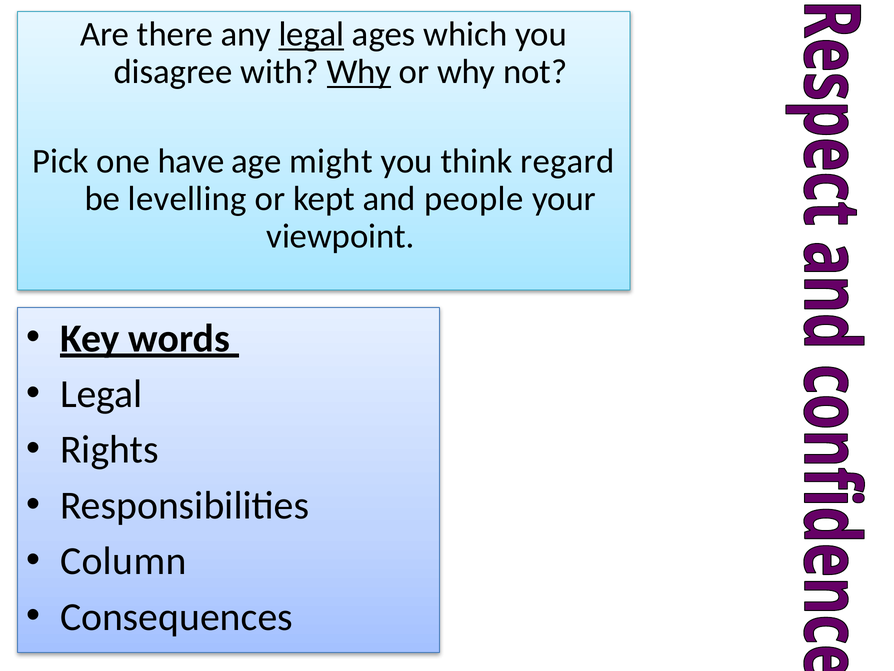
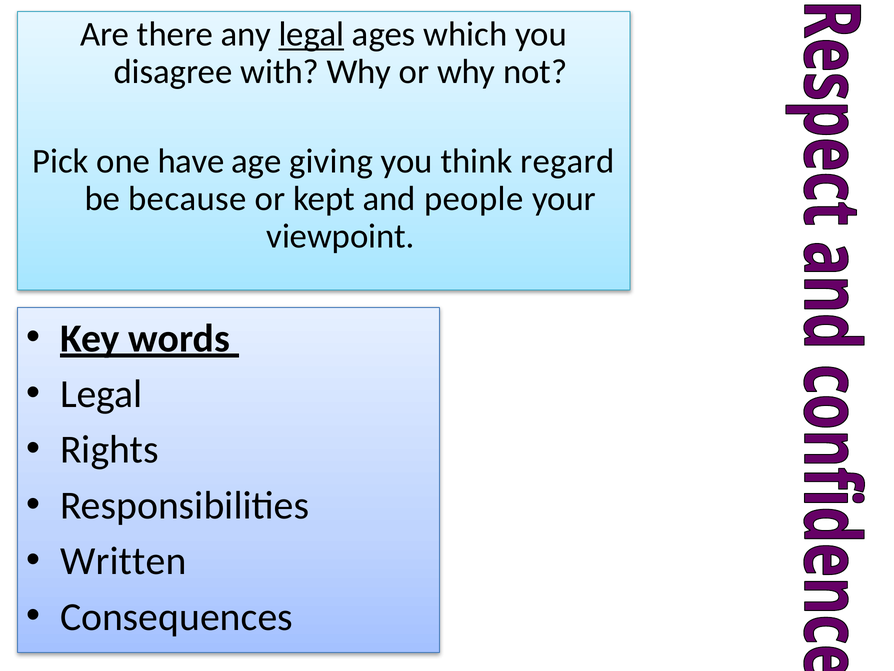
Why at (359, 72) underline: present -> none
might: might -> giving
levelling: levelling -> because
Column: Column -> Written
